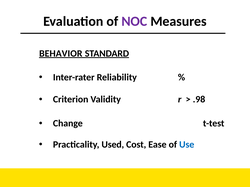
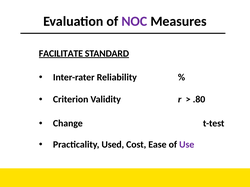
BEHAVIOR: BEHAVIOR -> FACILITATE
.98: .98 -> .80
Use colour: blue -> purple
